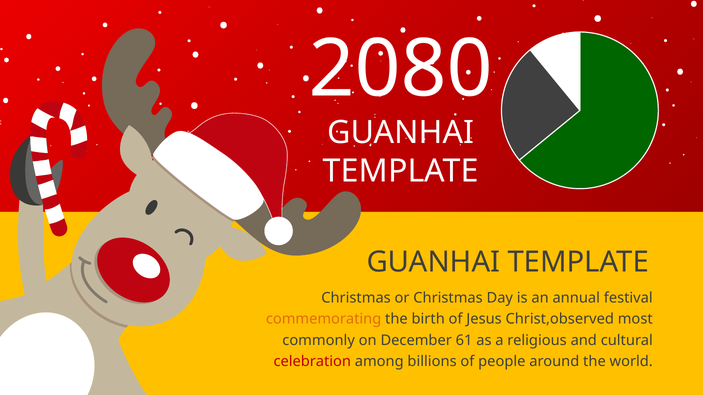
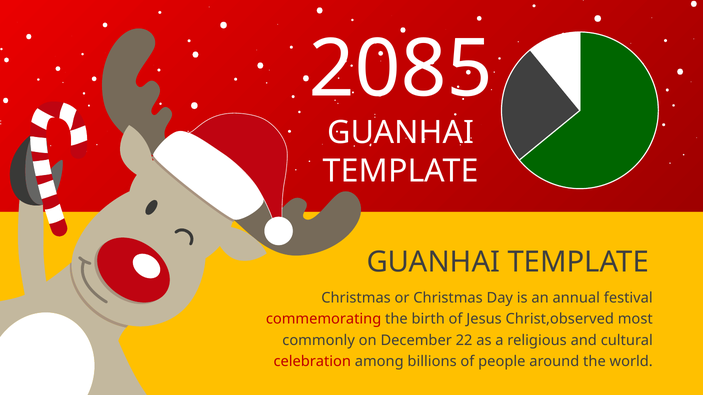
2080: 2080 -> 2085
commemorating colour: orange -> red
61: 61 -> 22
